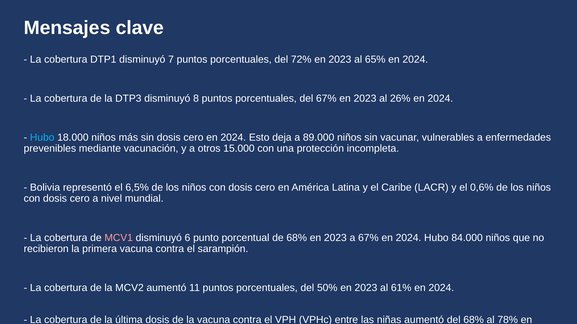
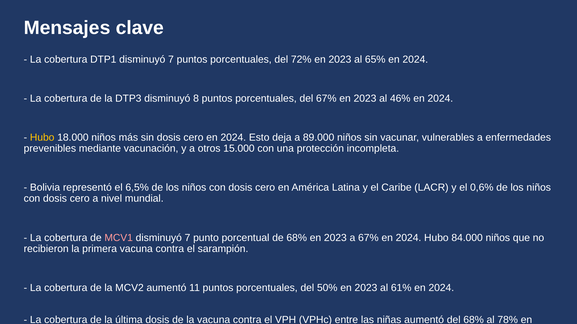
26%: 26% -> 46%
Hubo at (42, 138) colour: light blue -> yellow
6 at (187, 238): 6 -> 7
